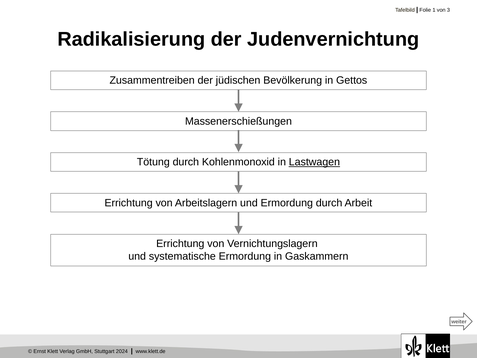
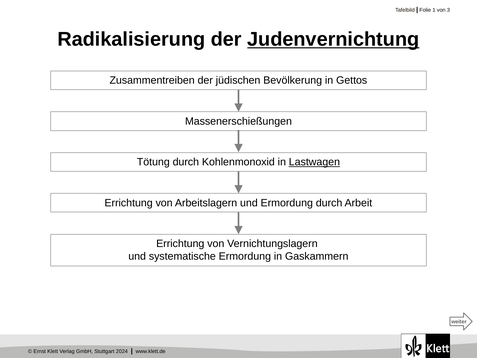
Judenvernichtung underline: none -> present
